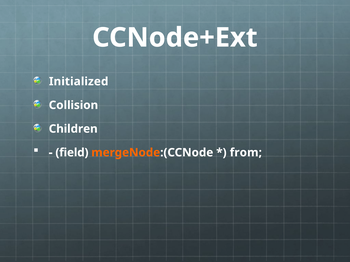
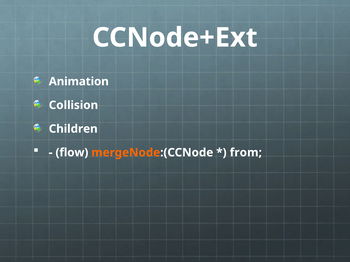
Initialized: Initialized -> Animation
field: field -> flow
